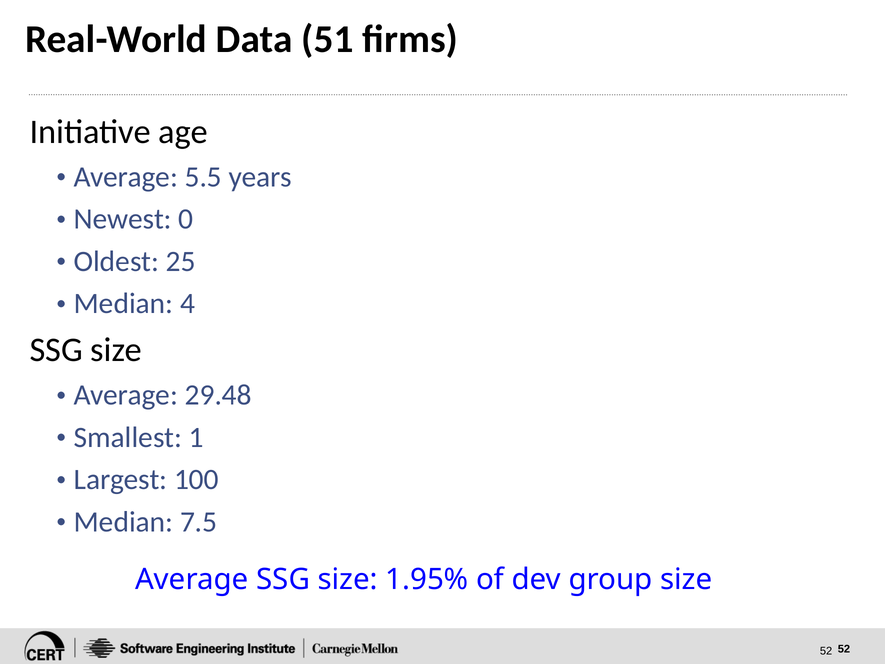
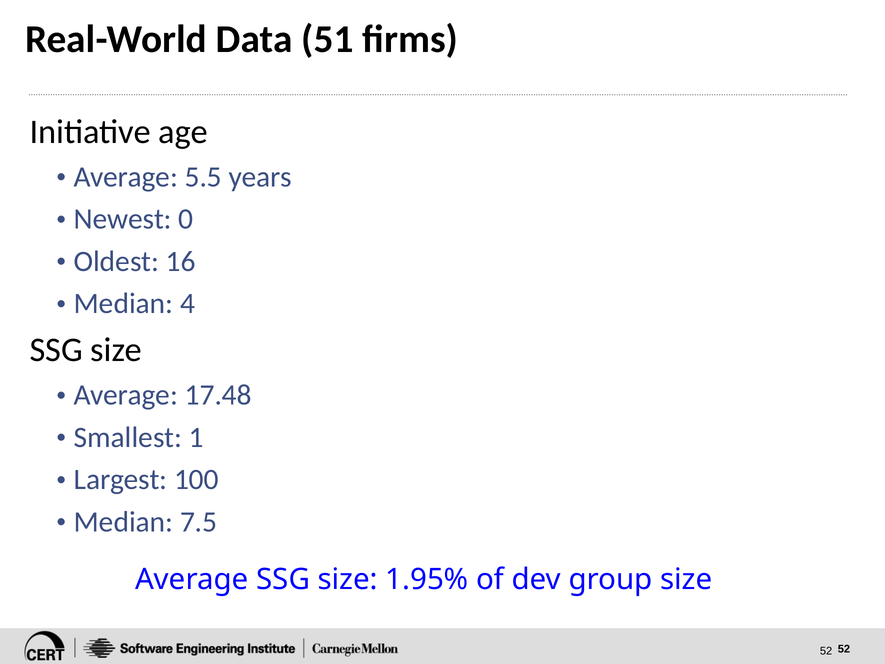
25: 25 -> 16
29.48: 29.48 -> 17.48
